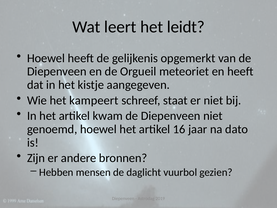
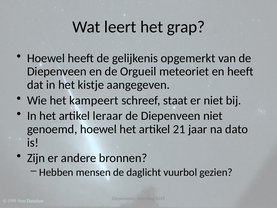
leidt: leidt -> grap
kwam: kwam -> leraar
16: 16 -> 21
